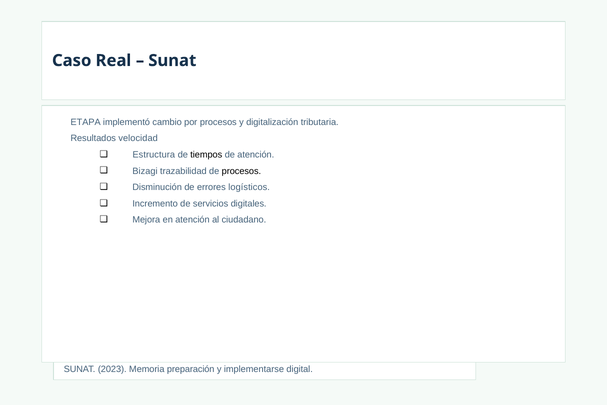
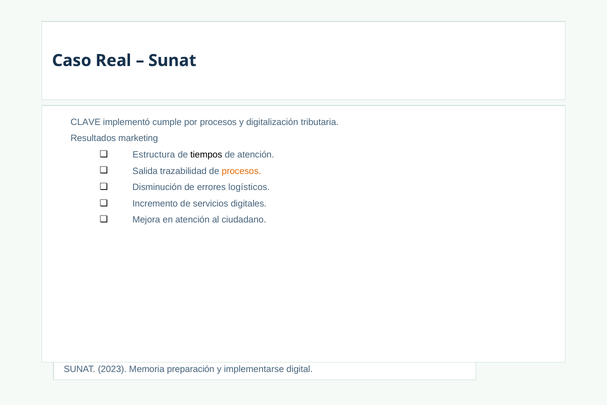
ETAPA: ETAPA -> CLAVE
cambio: cambio -> cumple
velocidad: velocidad -> marketing
Bizagi: Bizagi -> Salida
procesos at (241, 171) colour: black -> orange
